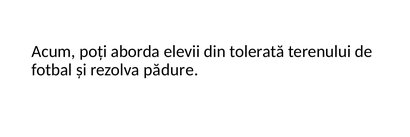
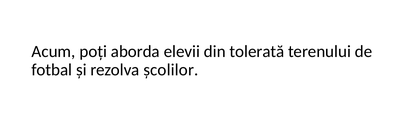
pădure: pădure -> școlilor
